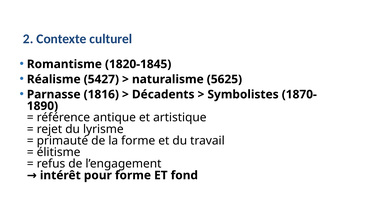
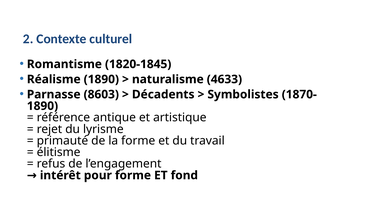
Réalisme 5427: 5427 -> 1890
5625: 5625 -> 4633
1816: 1816 -> 8603
